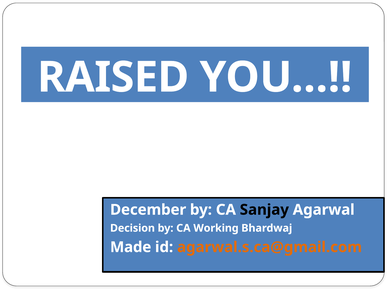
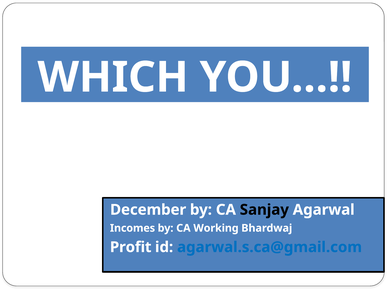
RAISED: RAISED -> WHICH
Decision: Decision -> Incomes
Made: Made -> Profit
agarwal.s.ca@gmail.com colour: orange -> blue
